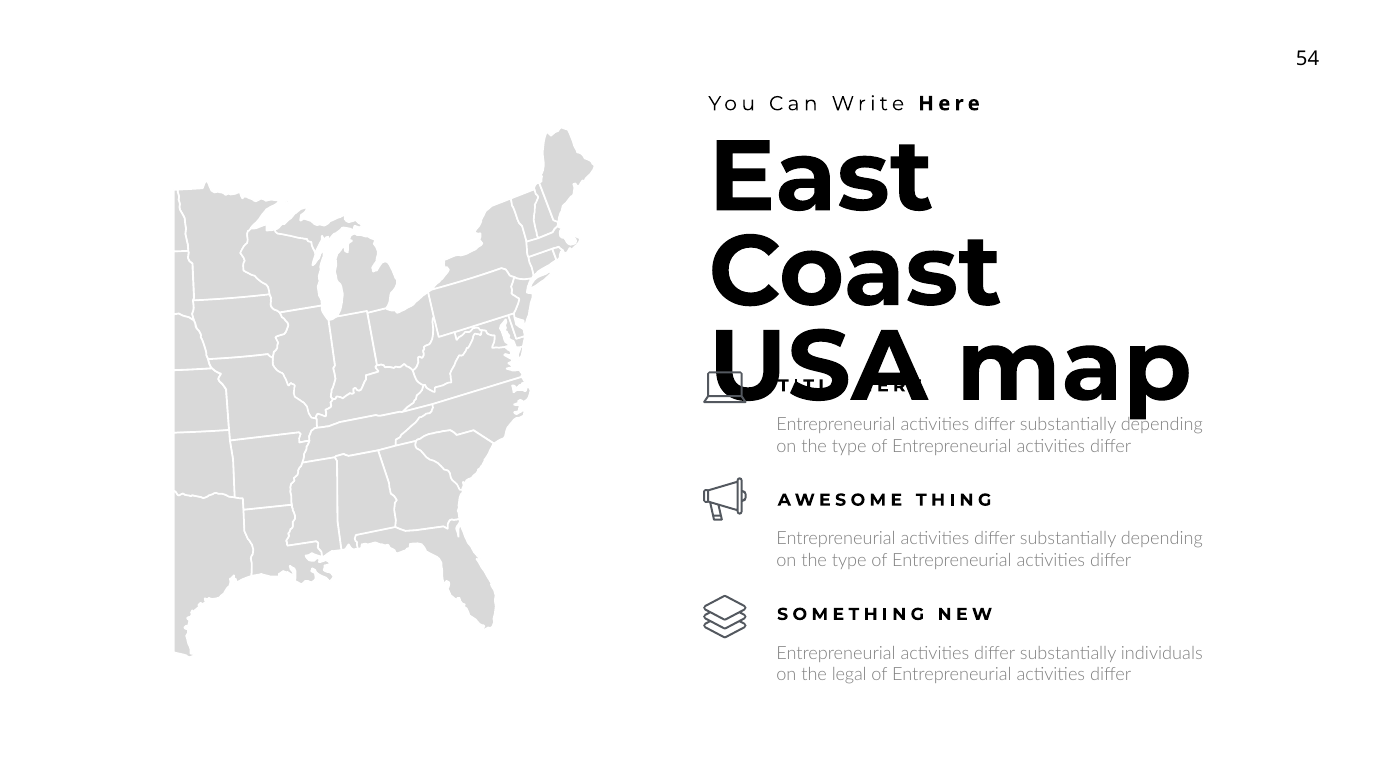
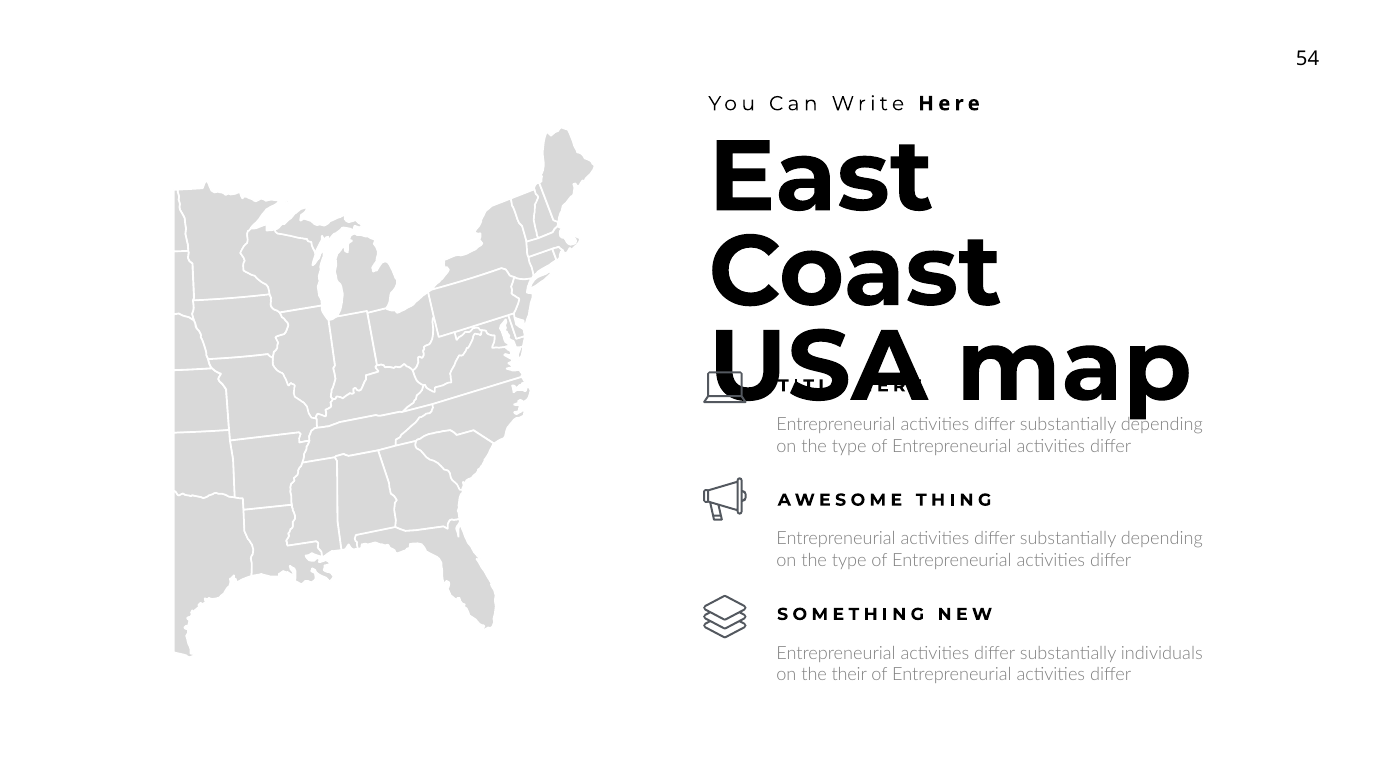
legal: legal -> their
